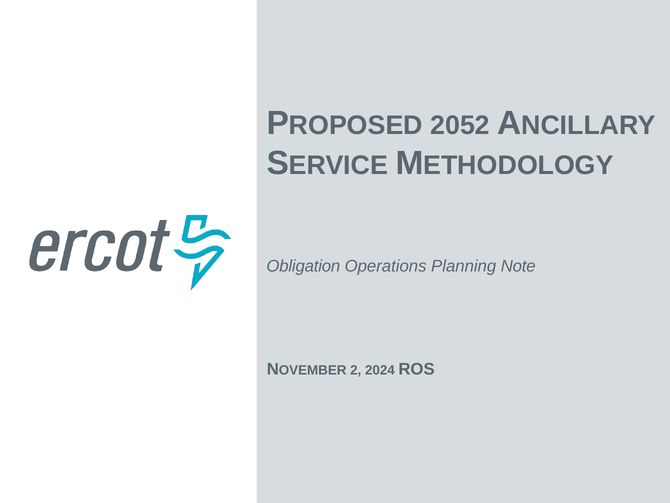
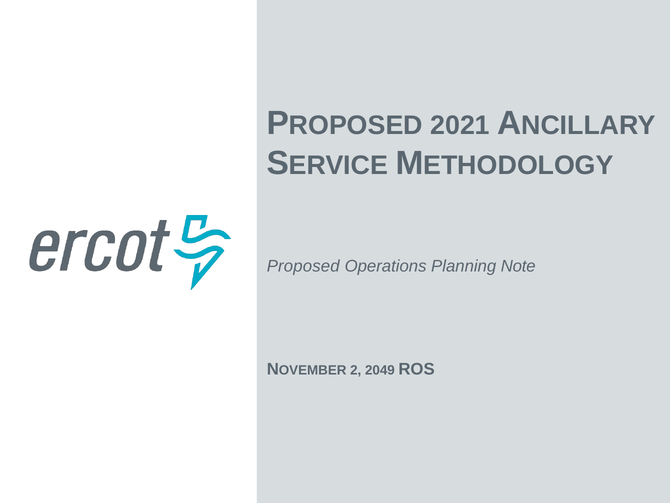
2052: 2052 -> 2021
Obligation: Obligation -> Proposed
2024: 2024 -> 2049
